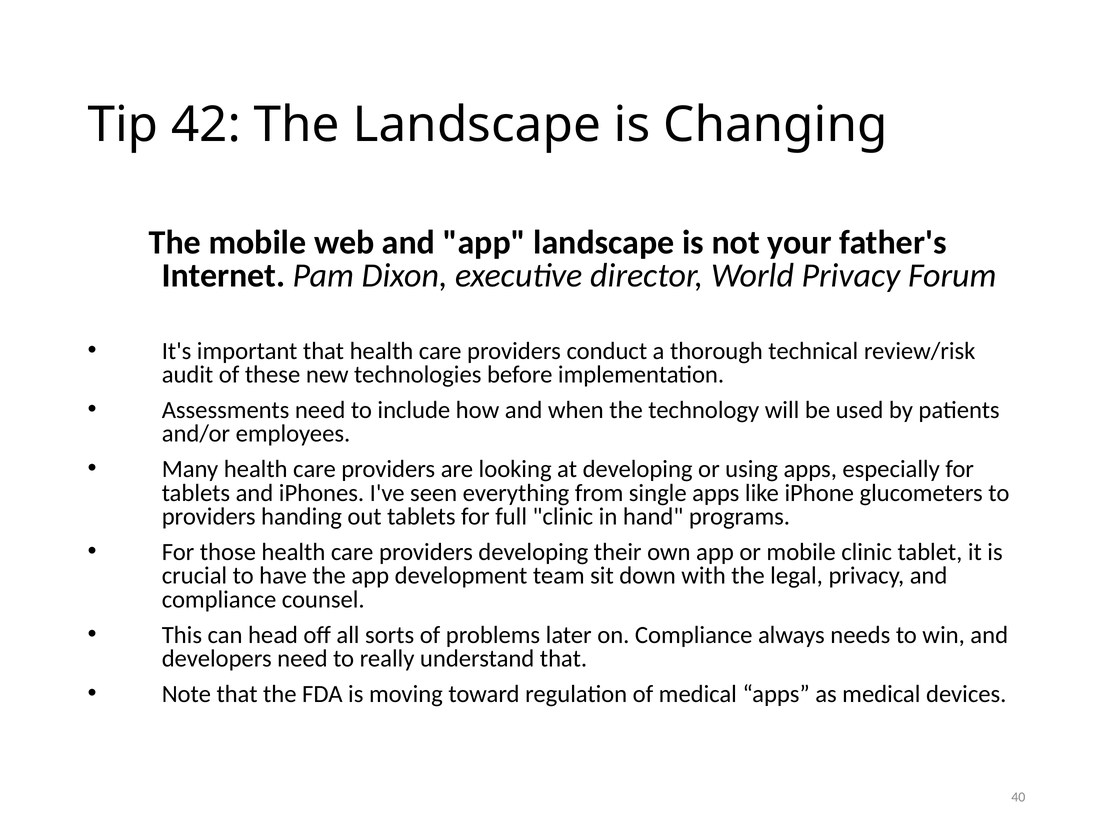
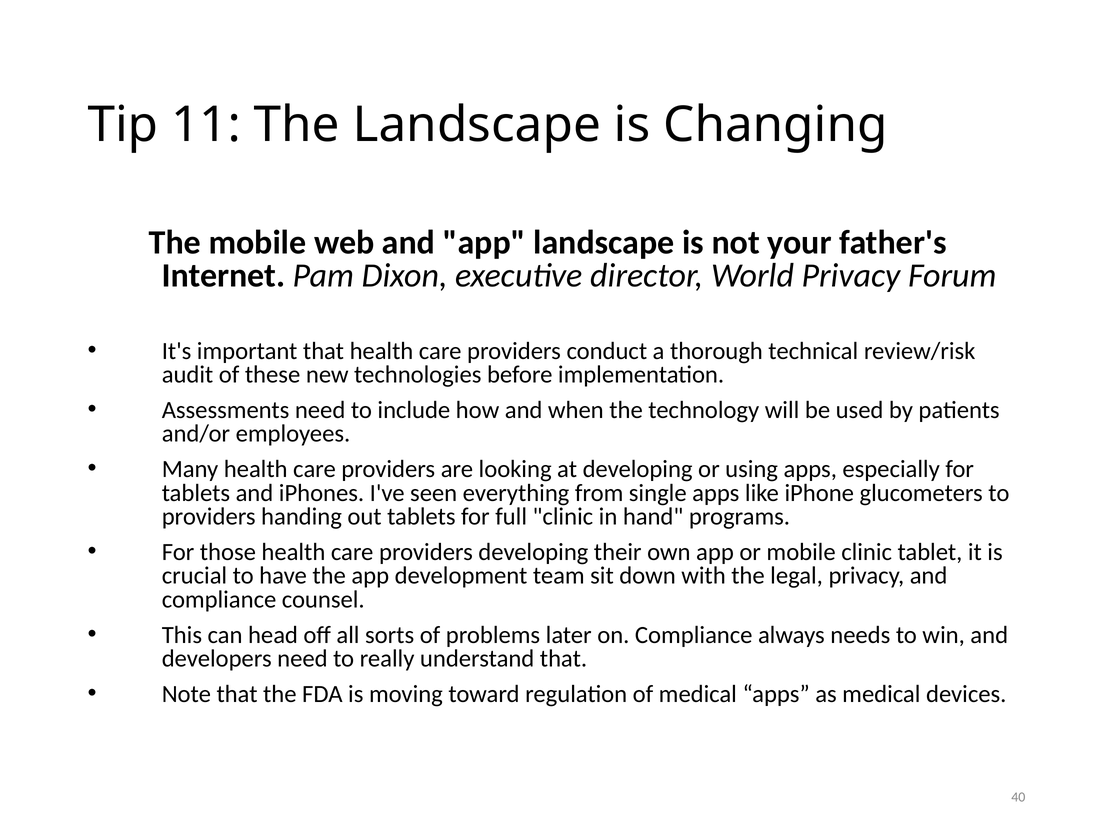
42: 42 -> 11
